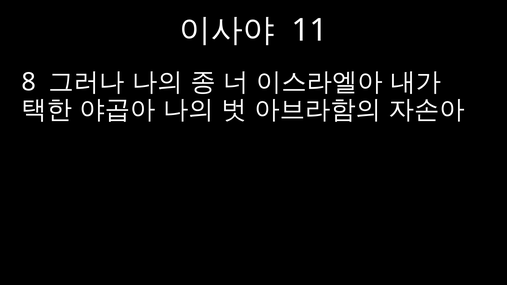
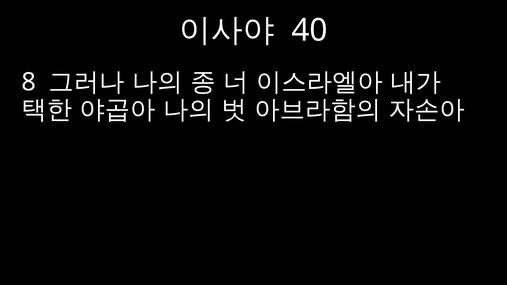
11: 11 -> 40
